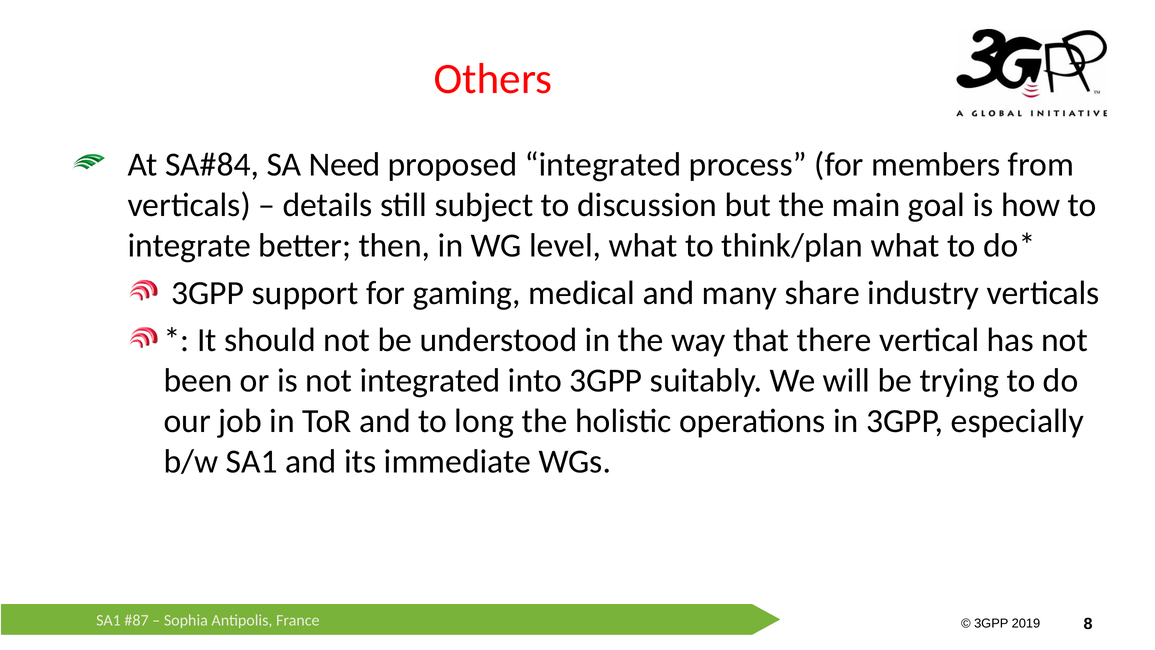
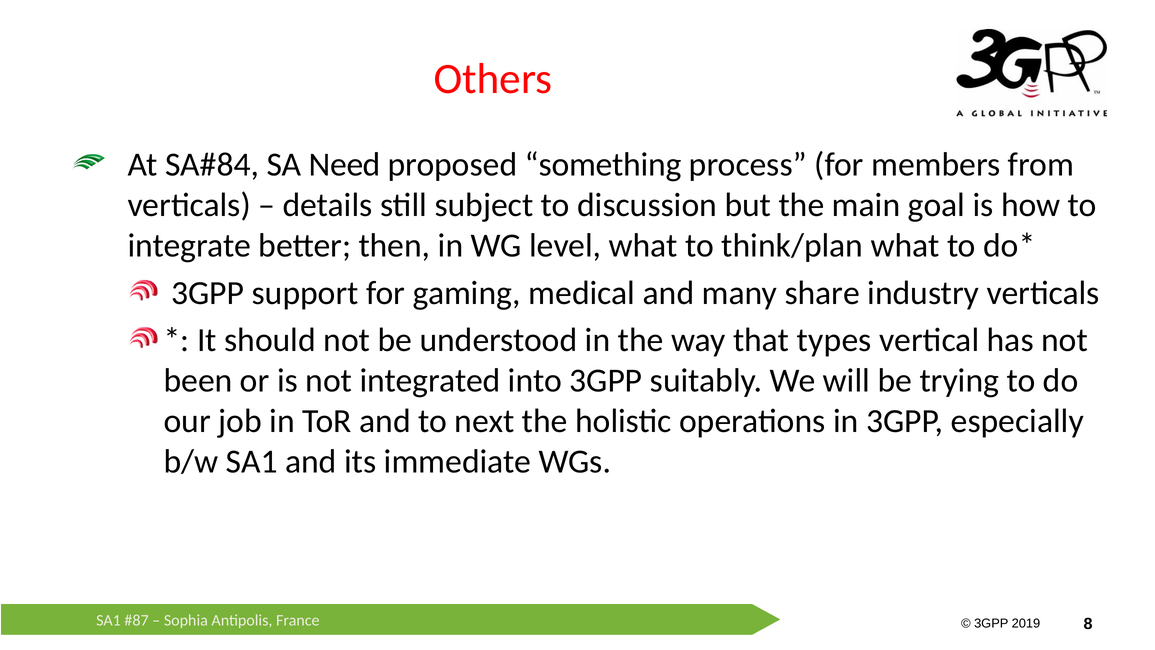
proposed integrated: integrated -> something
there: there -> types
long: long -> next
